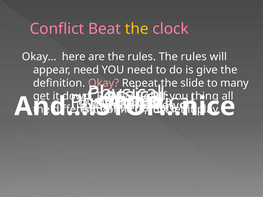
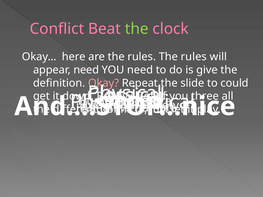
the at (137, 29) colour: yellow -> light green
many: many -> could
thing: thing -> three
